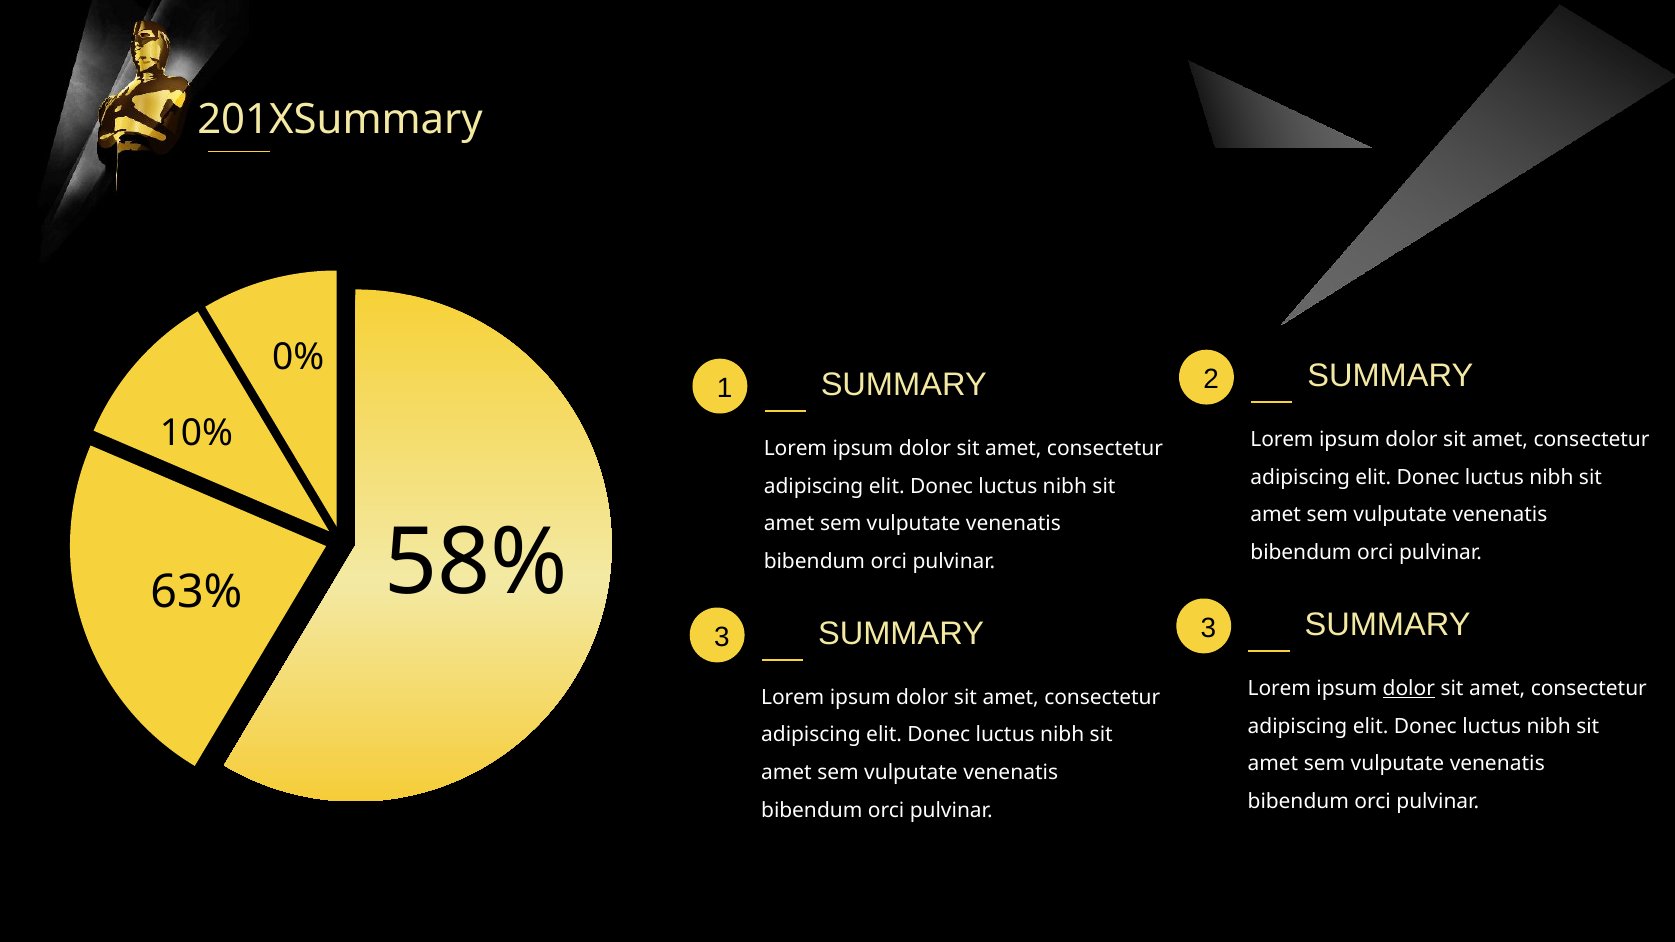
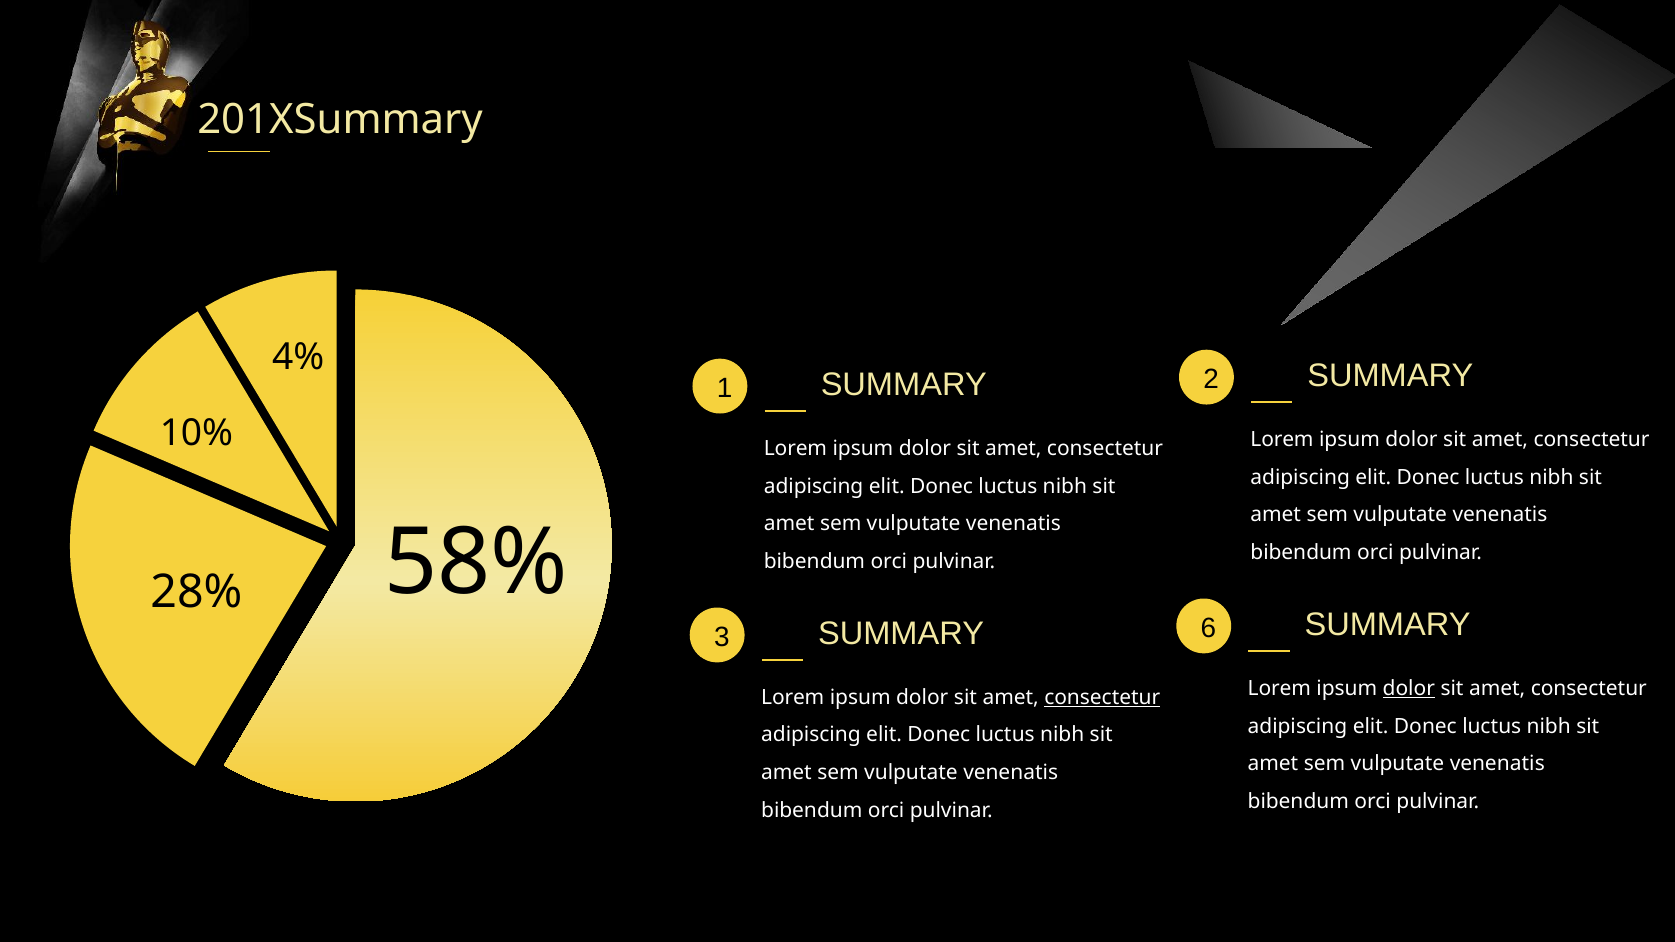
0%: 0% -> 4%
63%: 63% -> 28%
3 at (1208, 628): 3 -> 6
consectetur at (1102, 697) underline: none -> present
